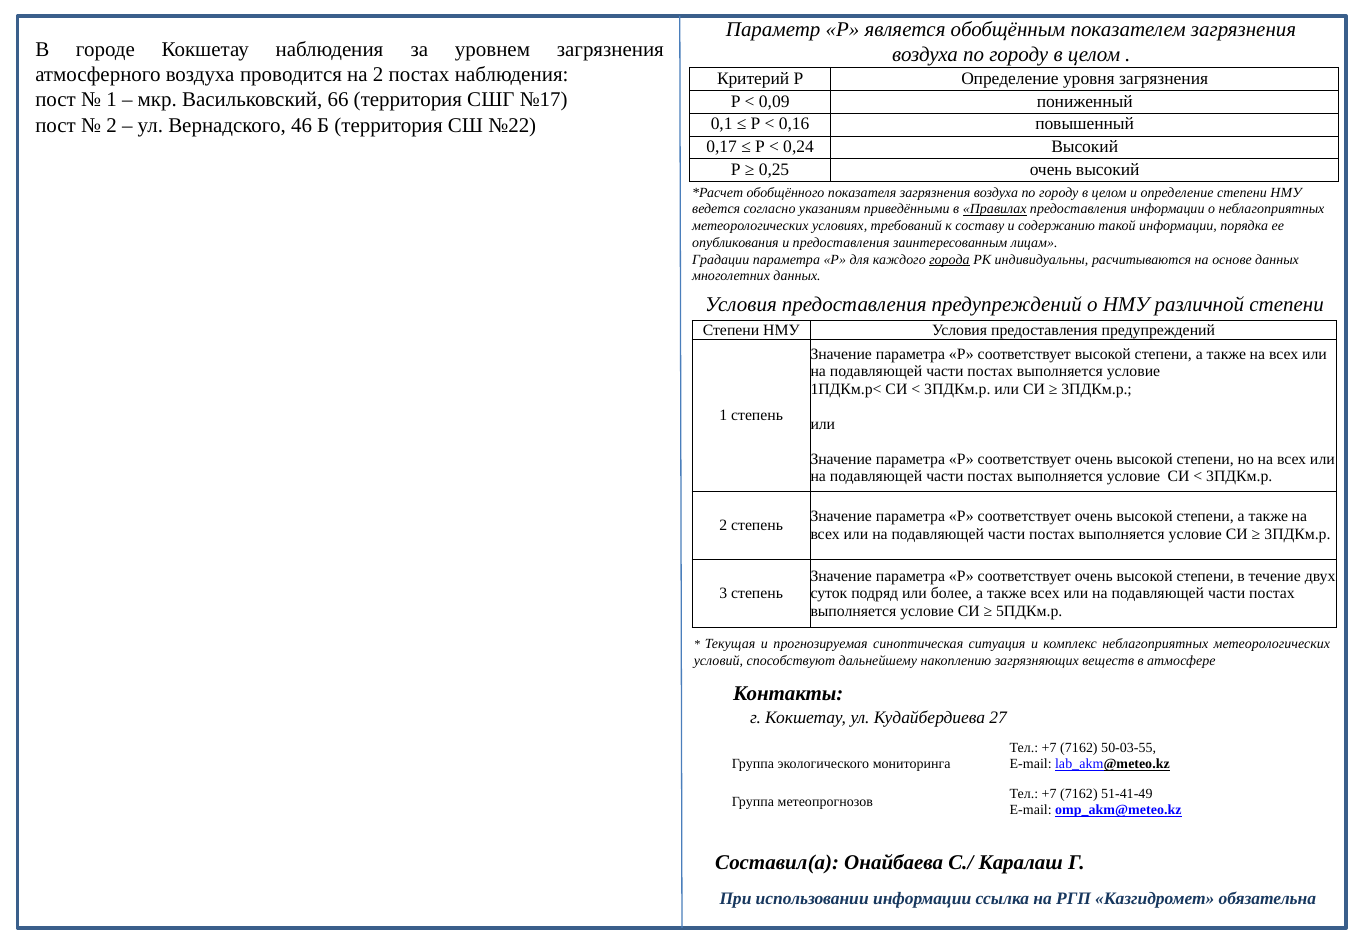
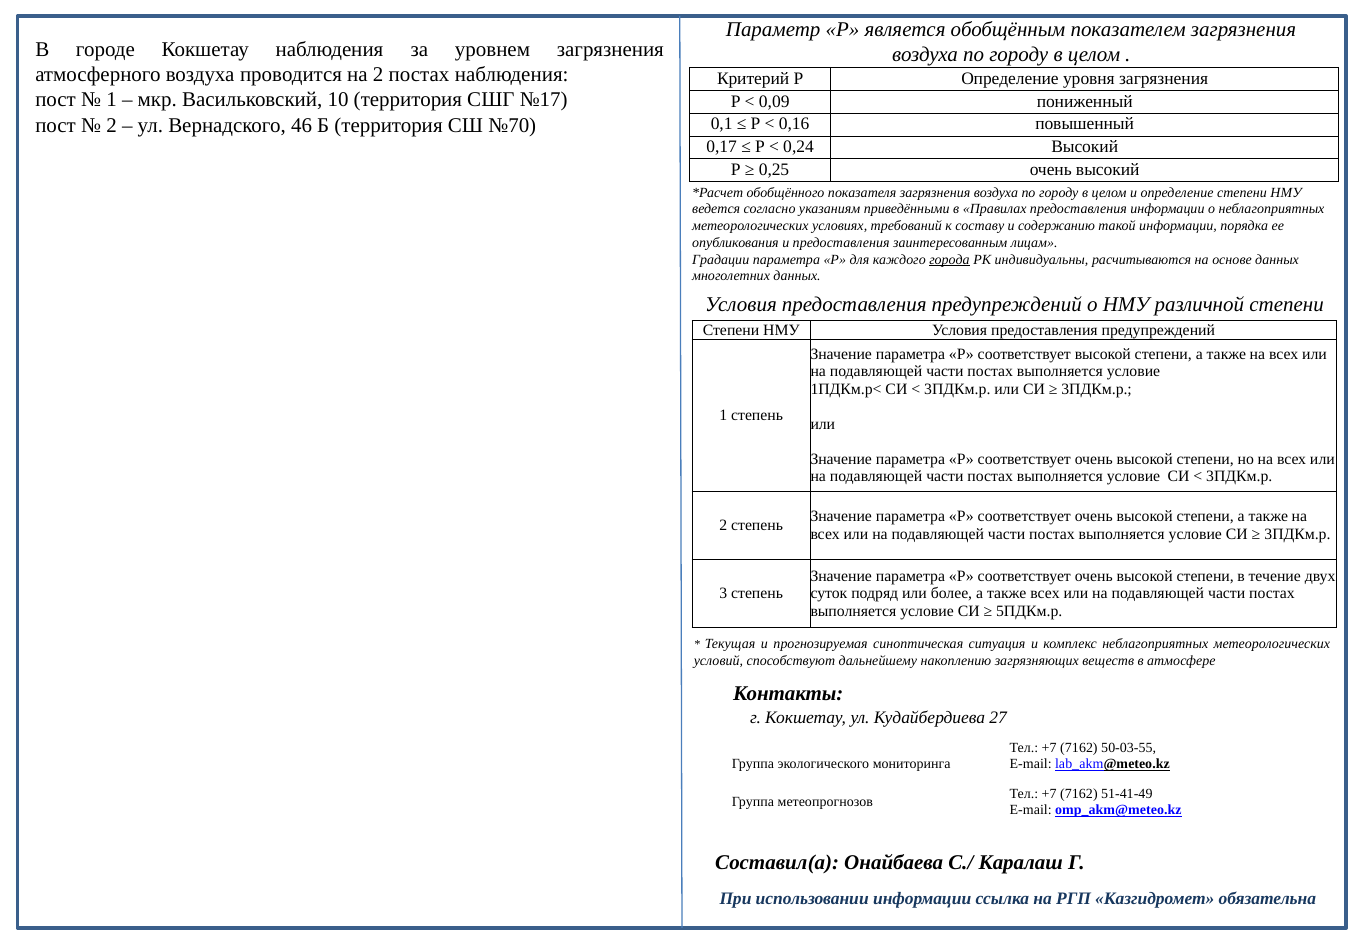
66: 66 -> 10
№22: №22 -> №70
Правилах underline: present -> none
